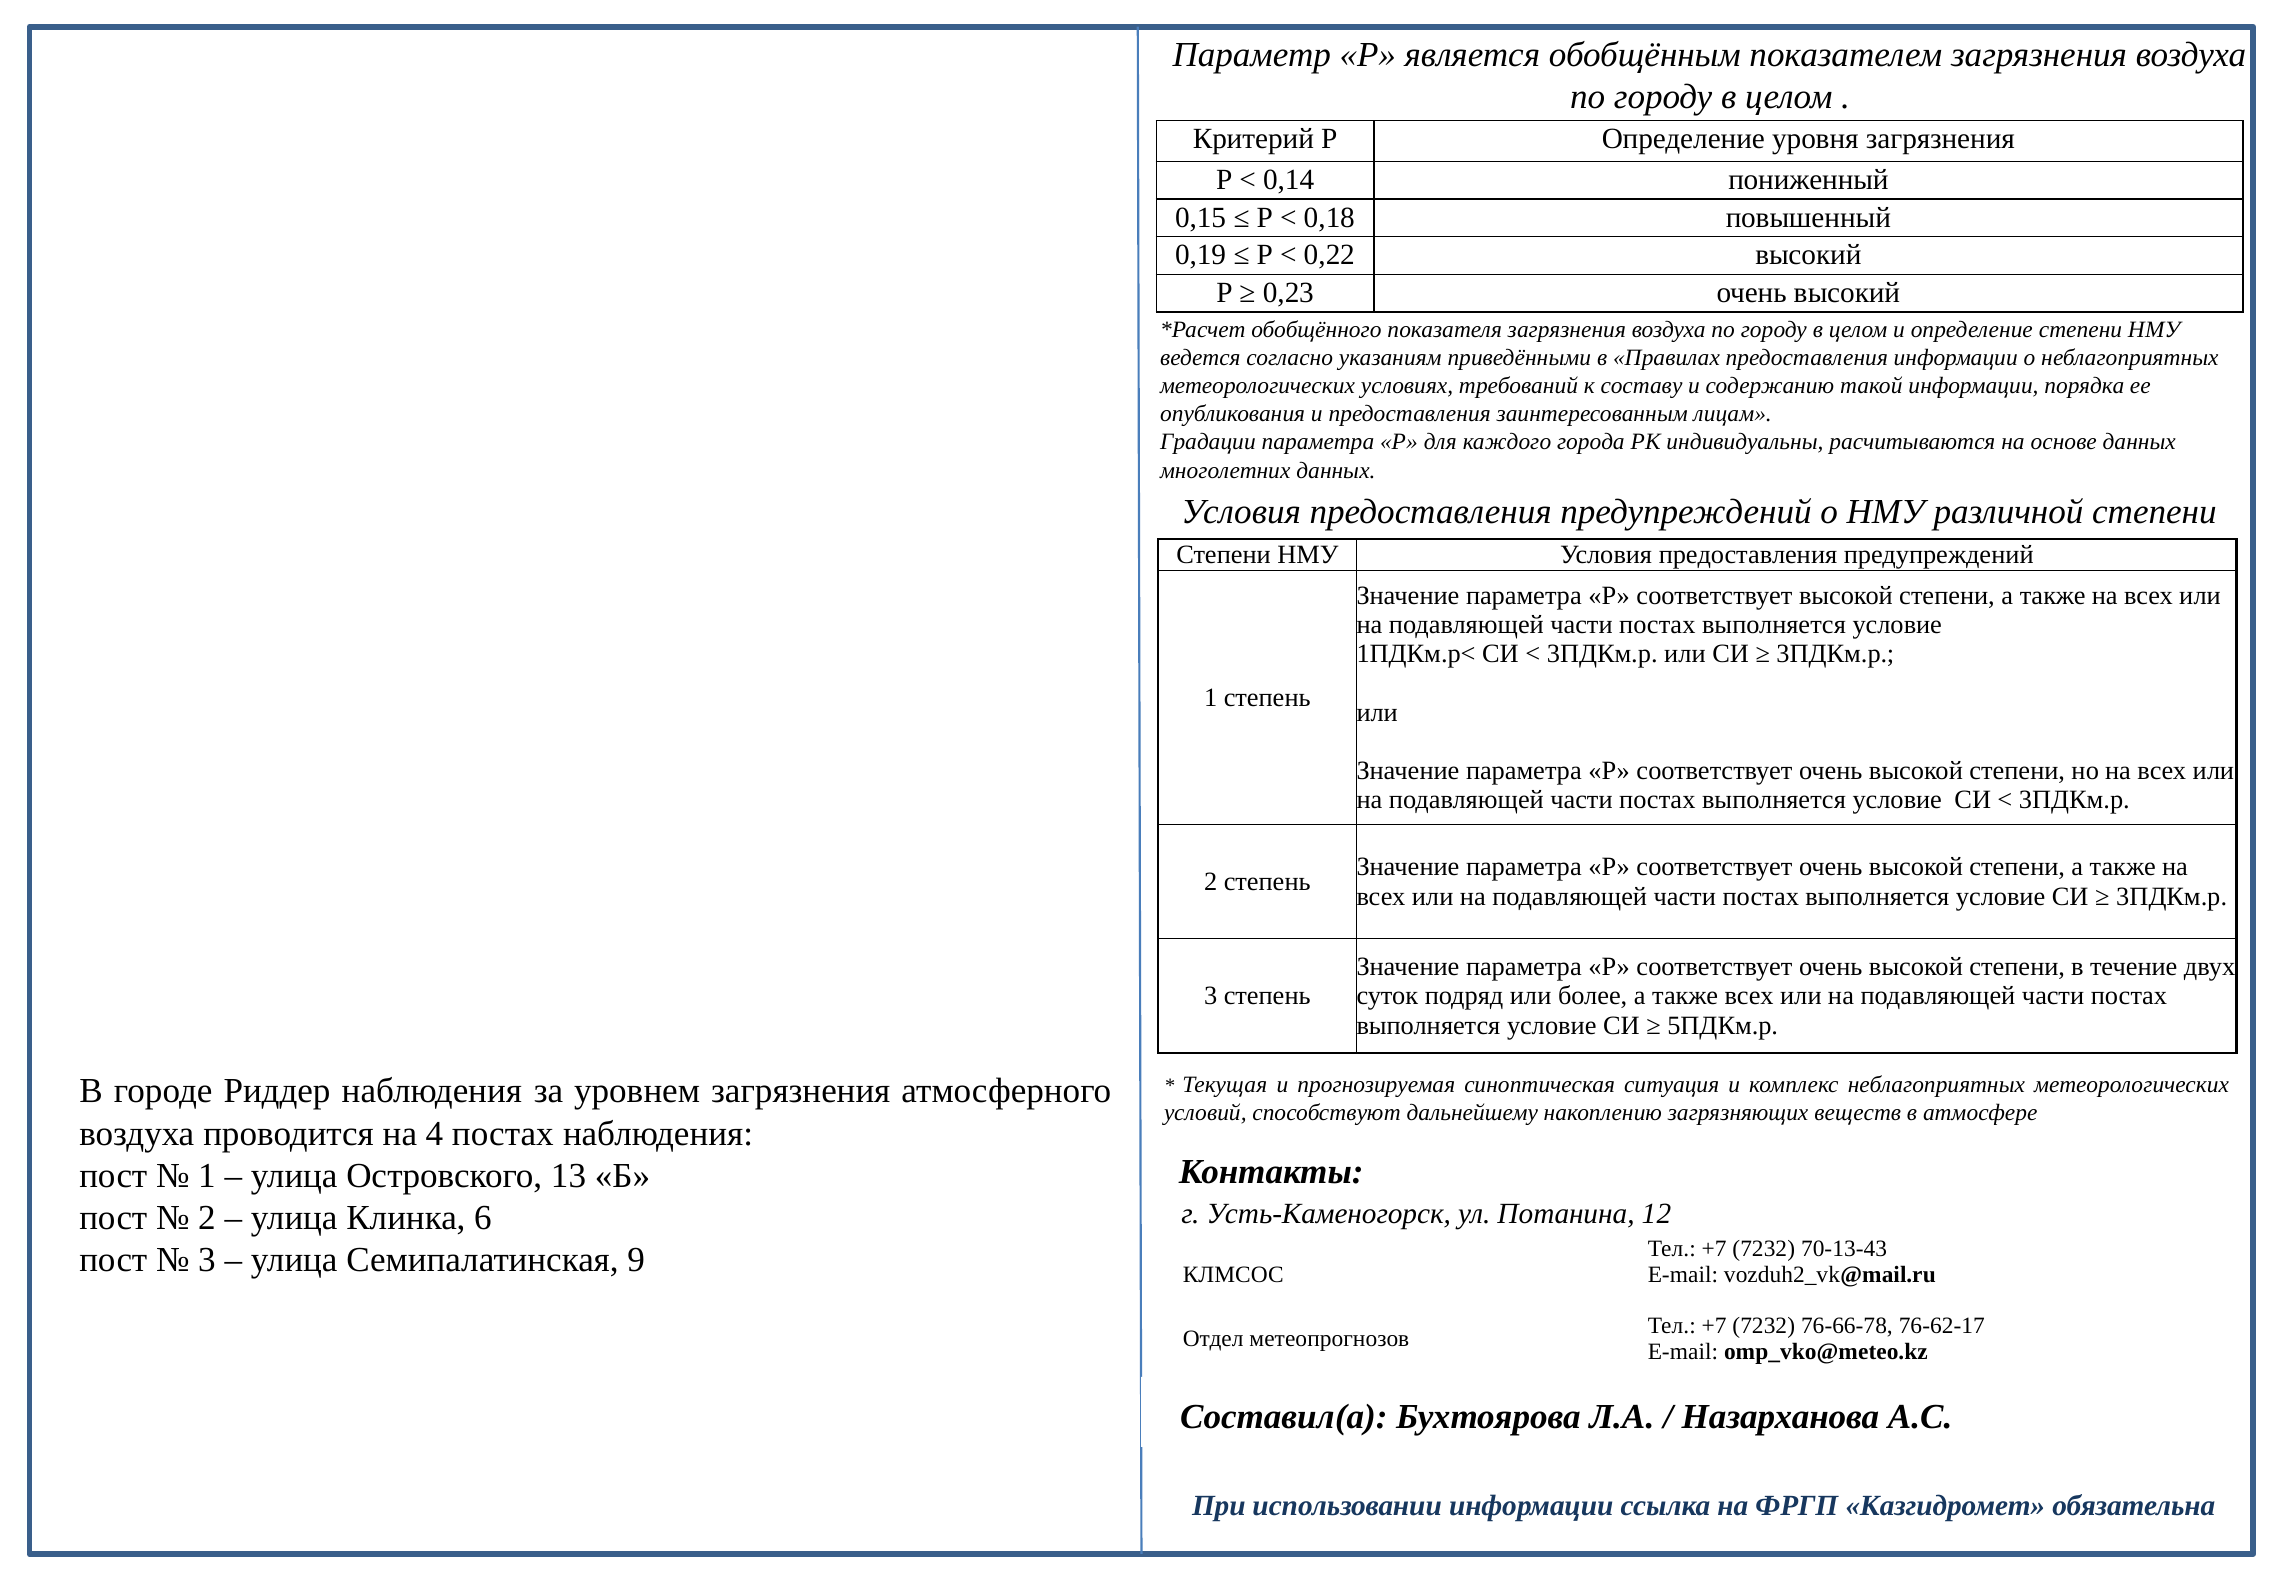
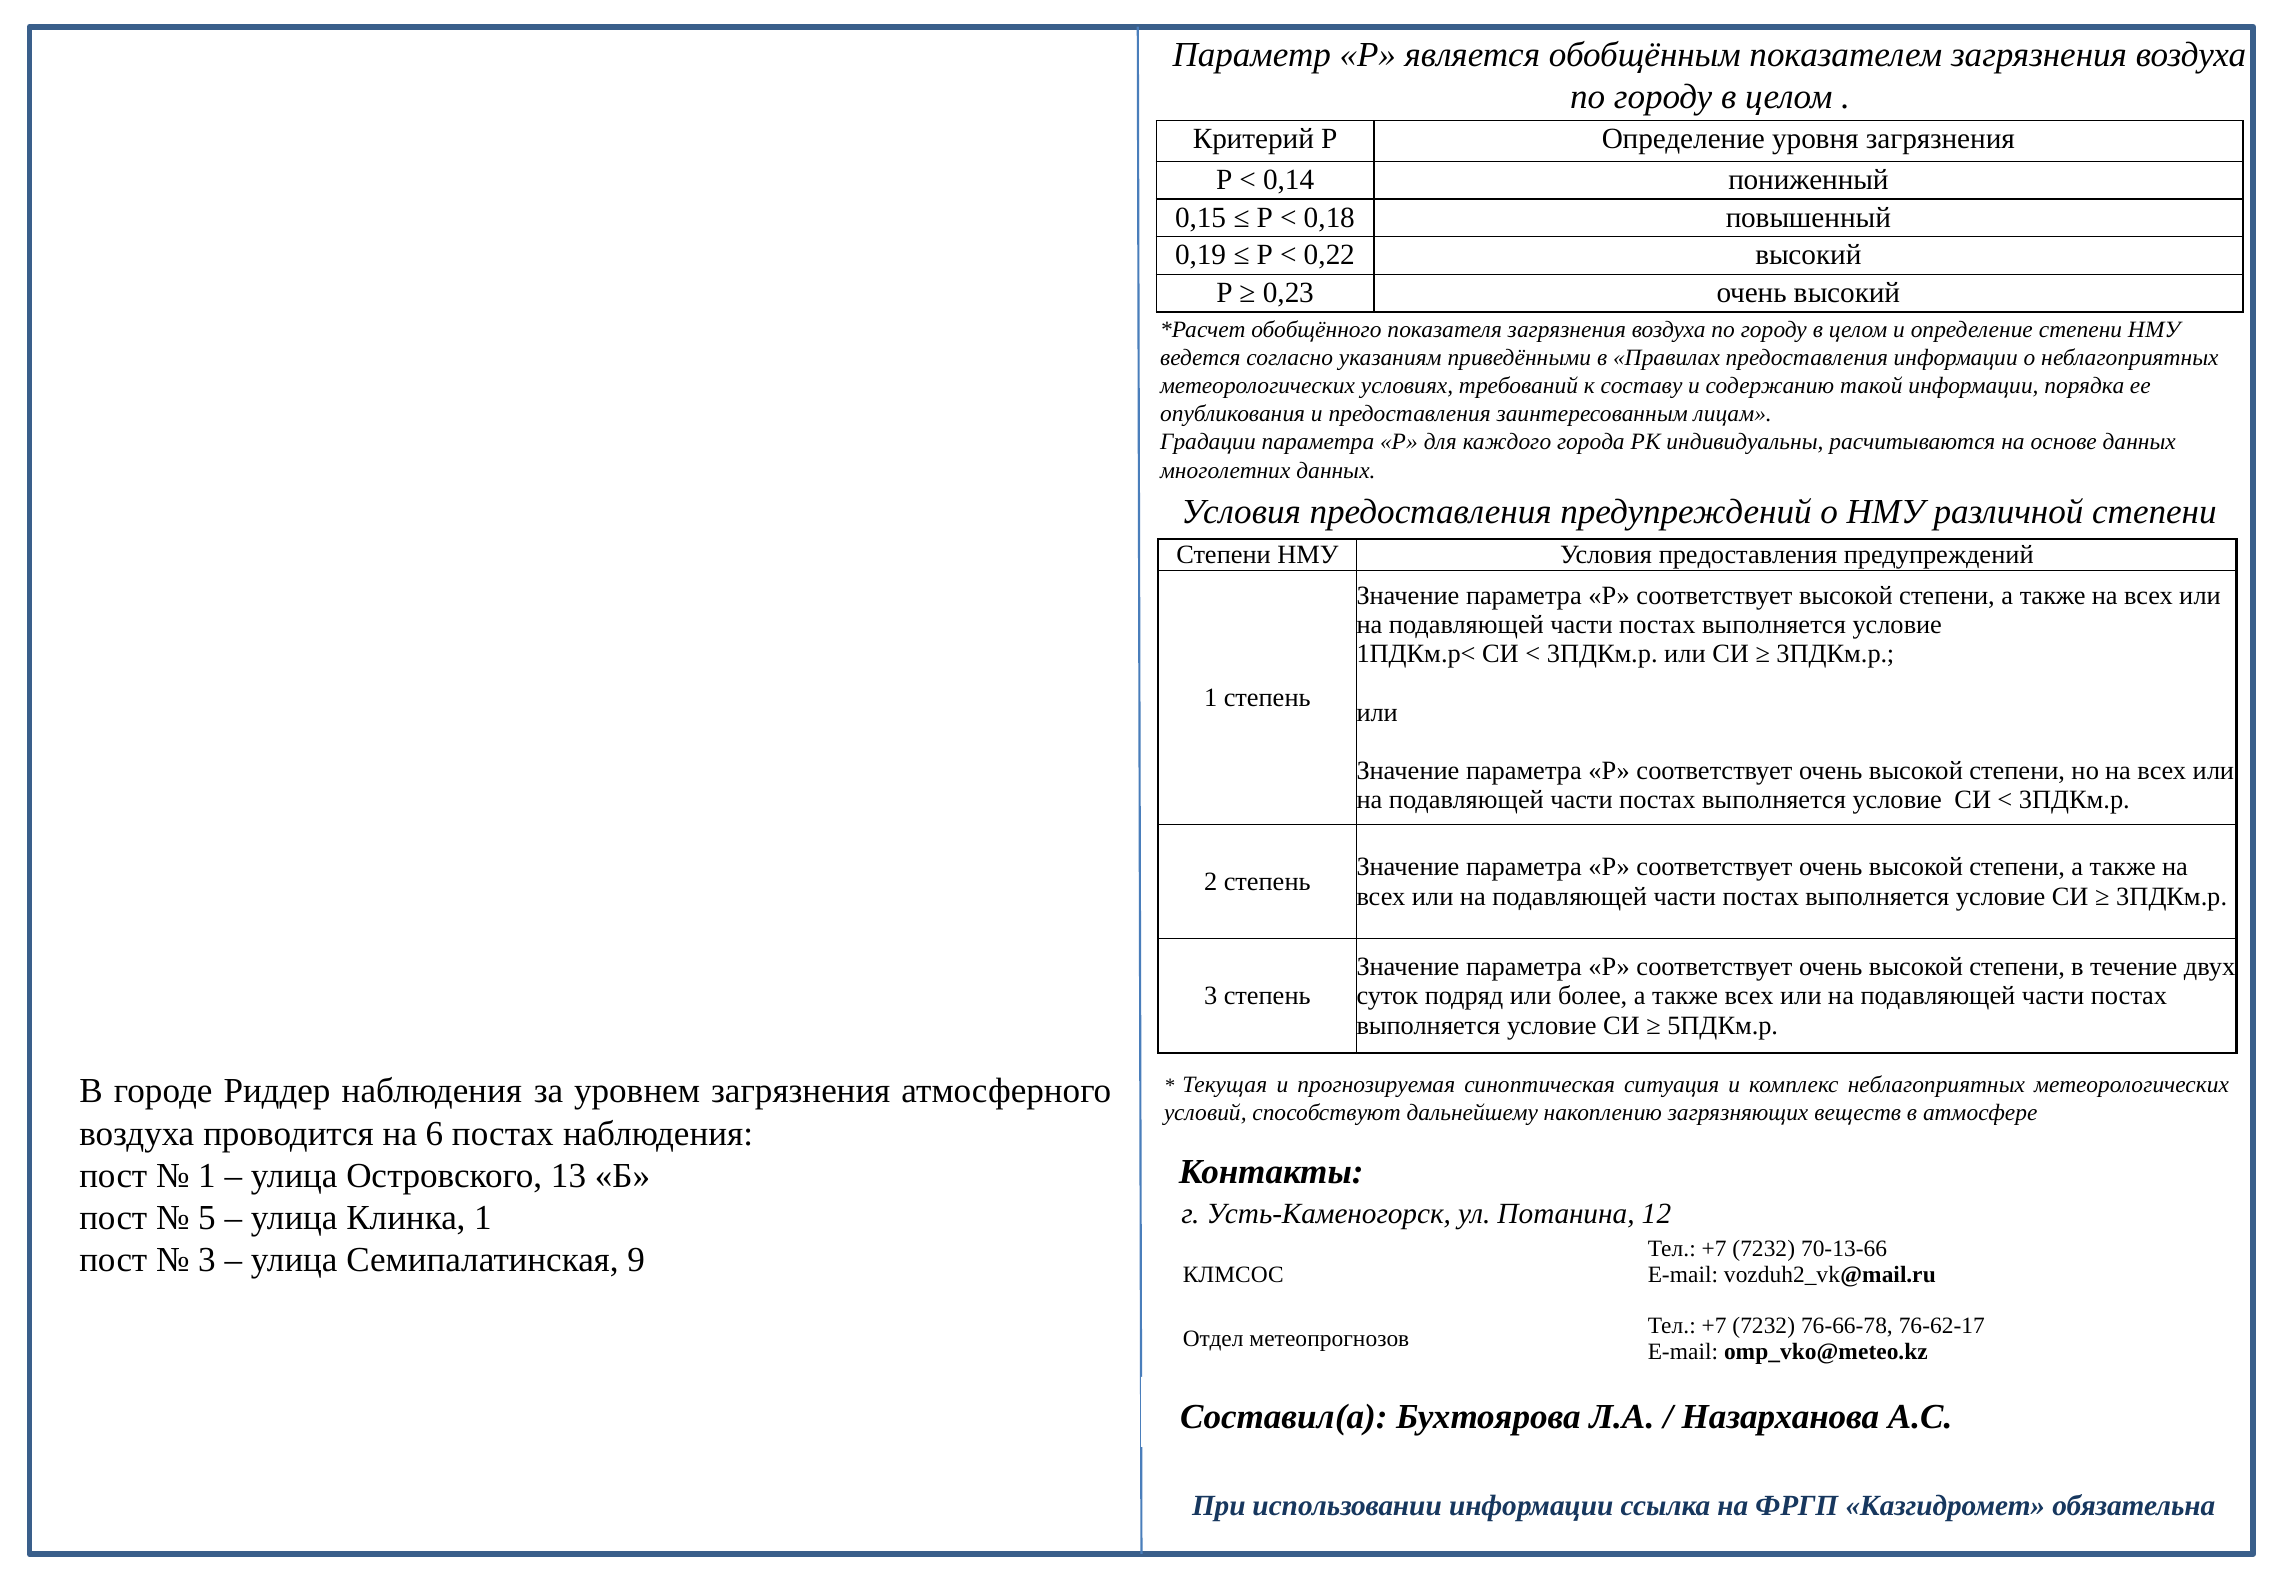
4: 4 -> 6
2 at (207, 1217): 2 -> 5
Клинка 6: 6 -> 1
70-13-43: 70-13-43 -> 70-13-66
